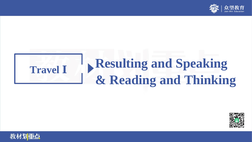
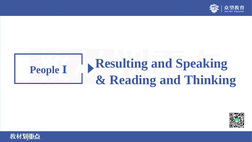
Travel: Travel -> People
